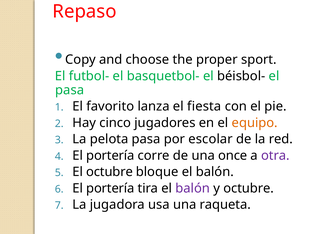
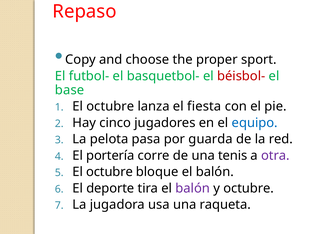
béisbol- colour: black -> red
pasa at (70, 90): pasa -> base
favorito at (110, 106): favorito -> octubre
equipo colour: orange -> blue
escolar: escolar -> guarda
once: once -> tenis
portería at (110, 188): portería -> deporte
